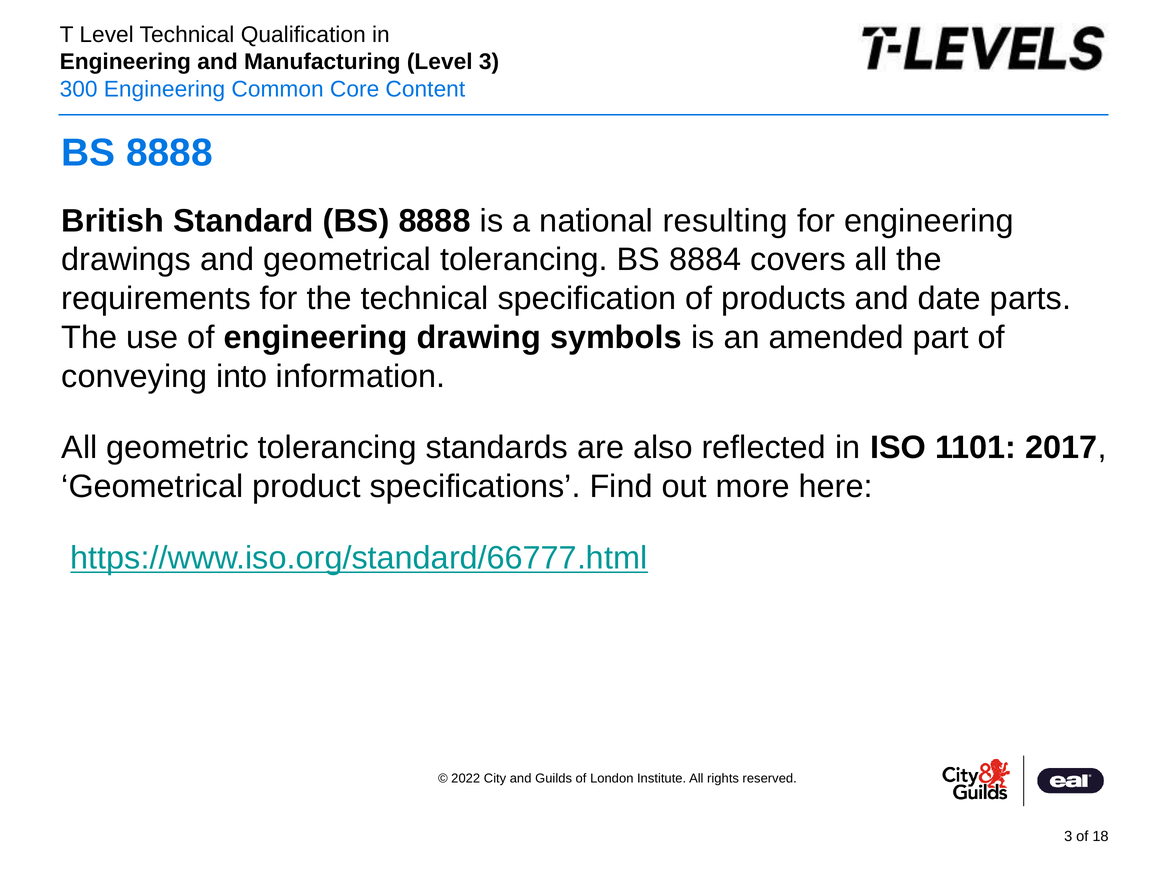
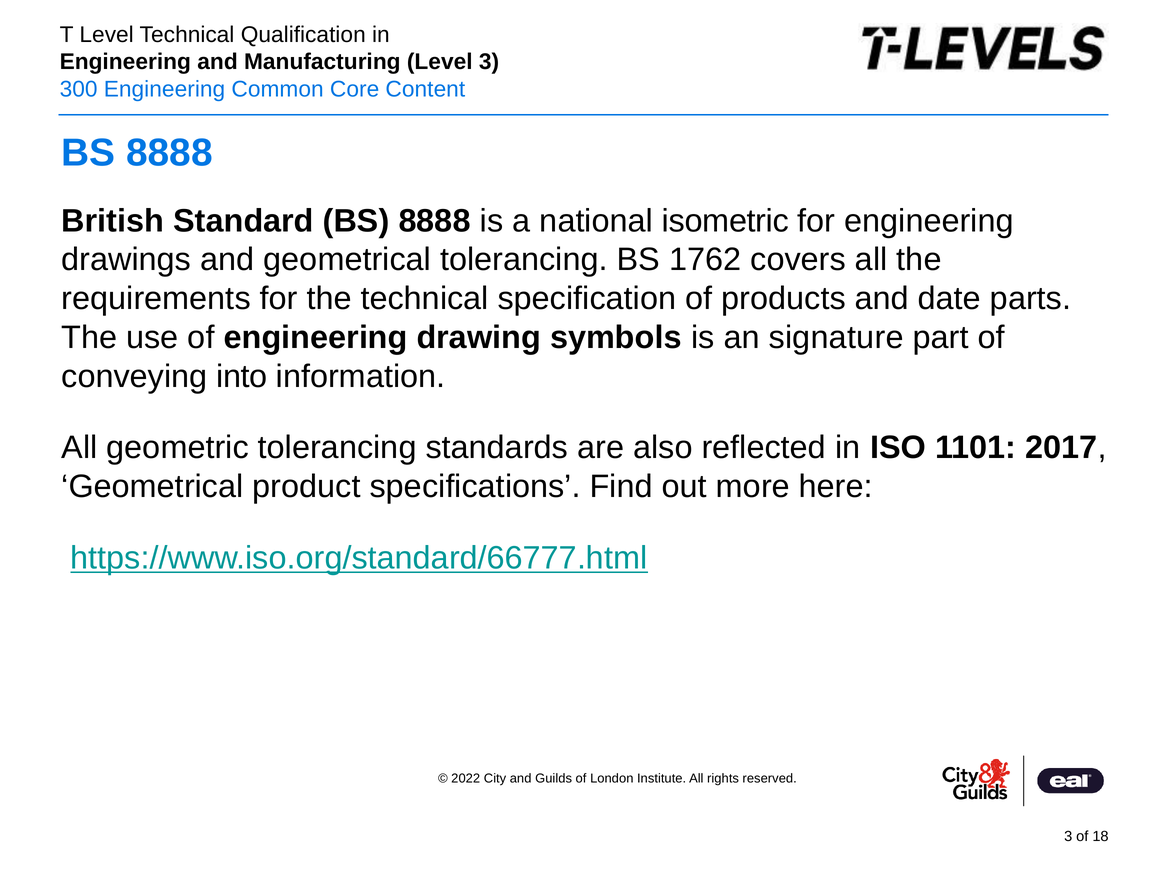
resulting: resulting -> isometric
8884: 8884 -> 1762
amended: amended -> signature
